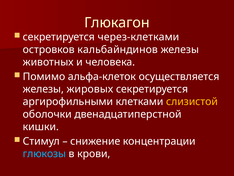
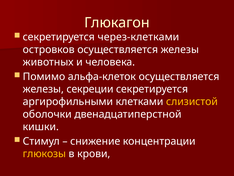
островков кальбайндинов: кальбайндинов -> осуществляется
жировых: жировых -> секреции
глюкозы colour: light blue -> yellow
